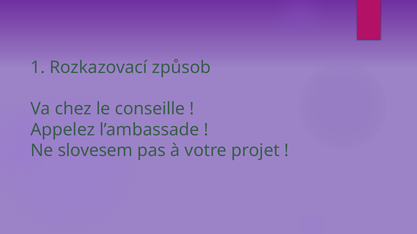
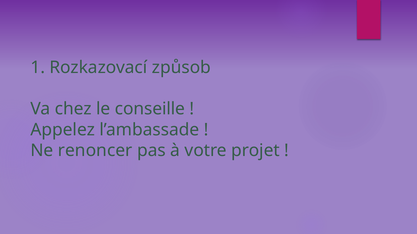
slovesem: slovesem -> renoncer
